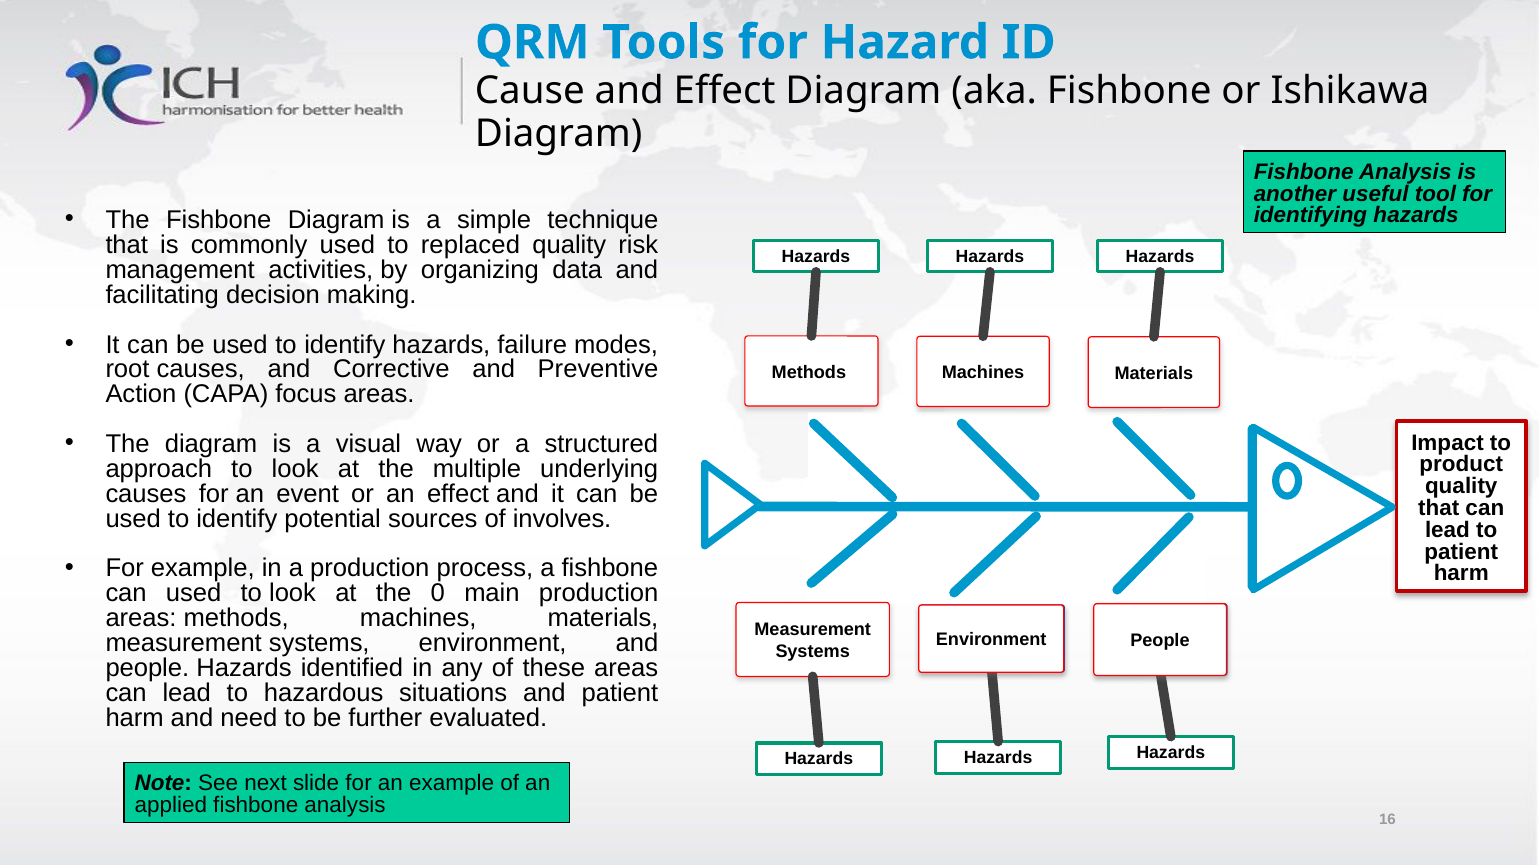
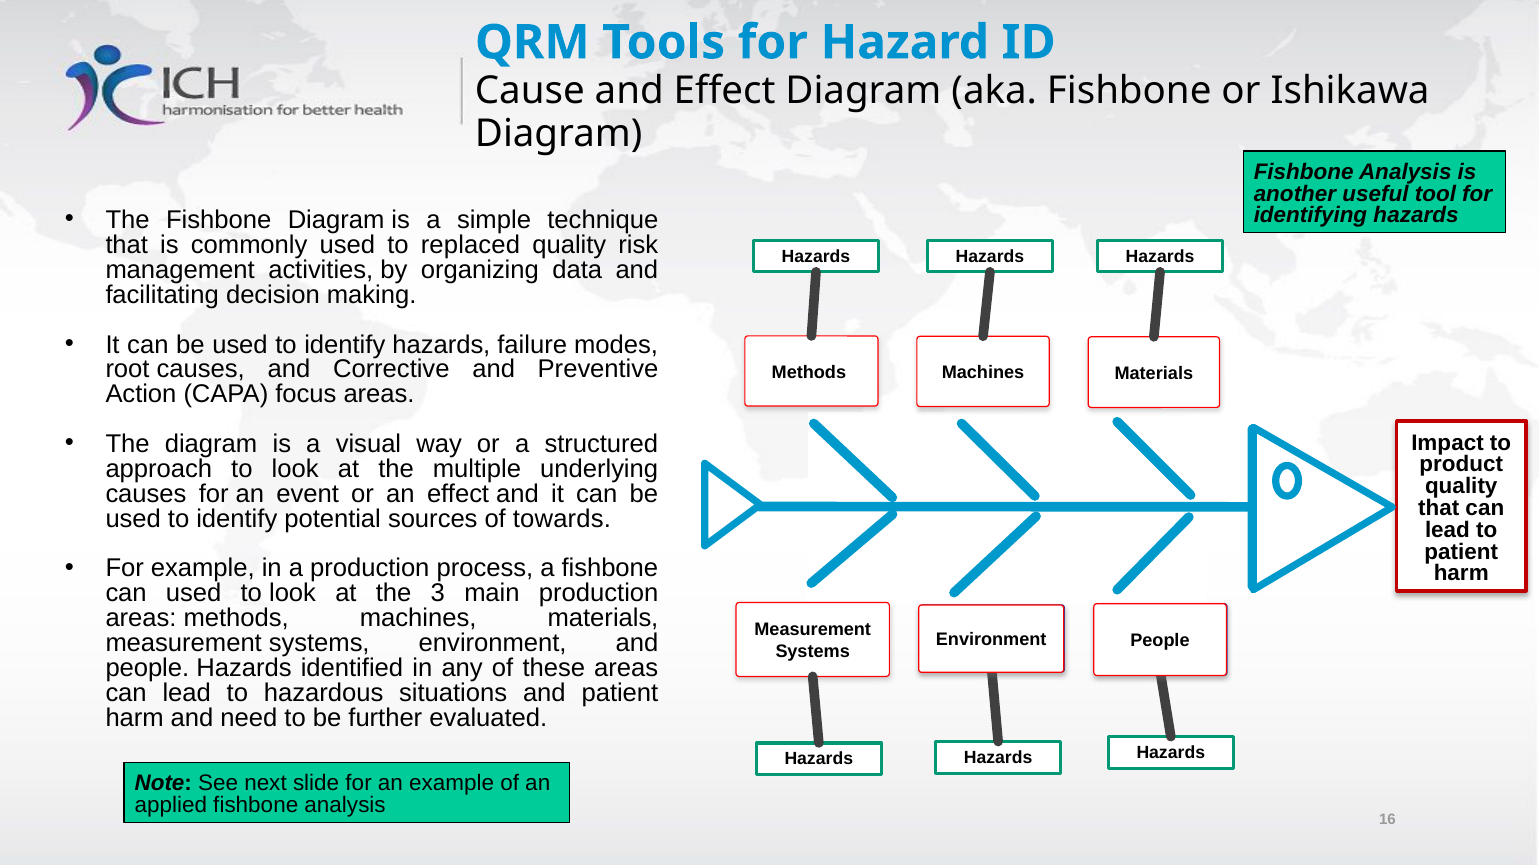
involves: involves -> towards
0: 0 -> 3
